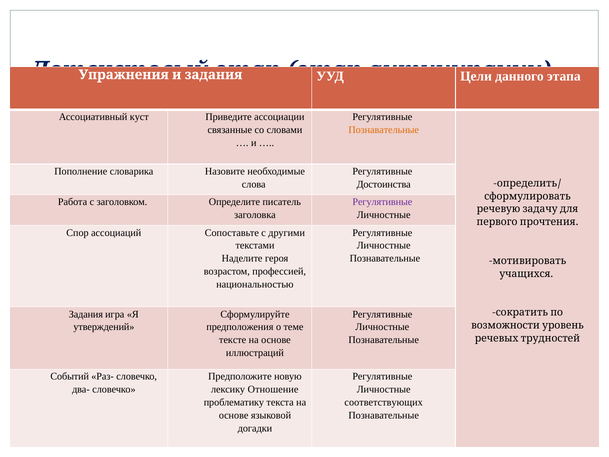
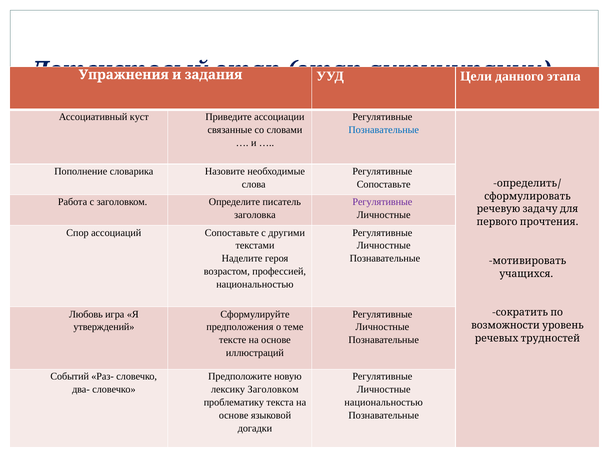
Познавательные at (384, 130) colour: orange -> blue
Достоинства at (384, 184): Достоинства -> Сопоставьте
Задания: Задания -> Любовь
лексику Отношение: Отношение -> Заголовком
соответствующих at (384, 402): соответствующих -> национальностью
